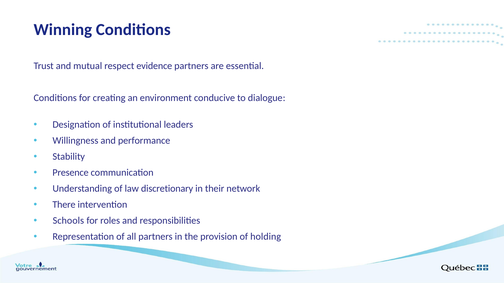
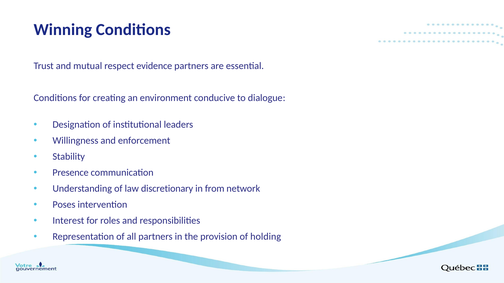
performance: performance -> enforcement
their: their -> from
There: There -> Poses
Schools: Schools -> Interest
